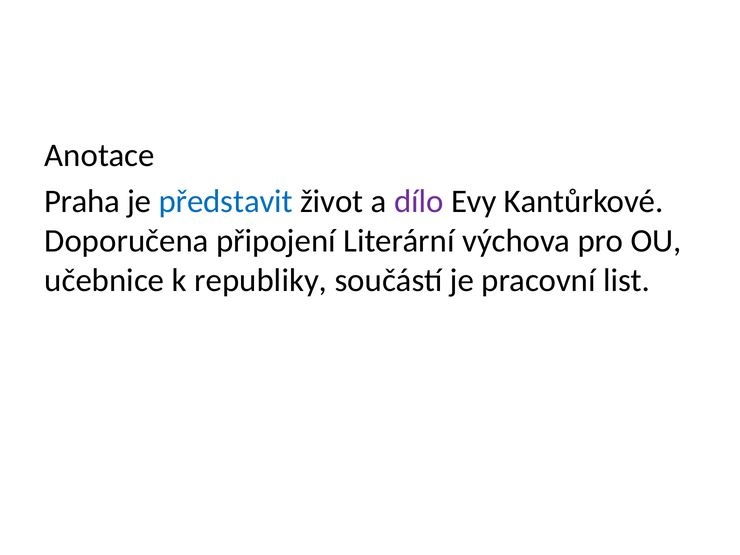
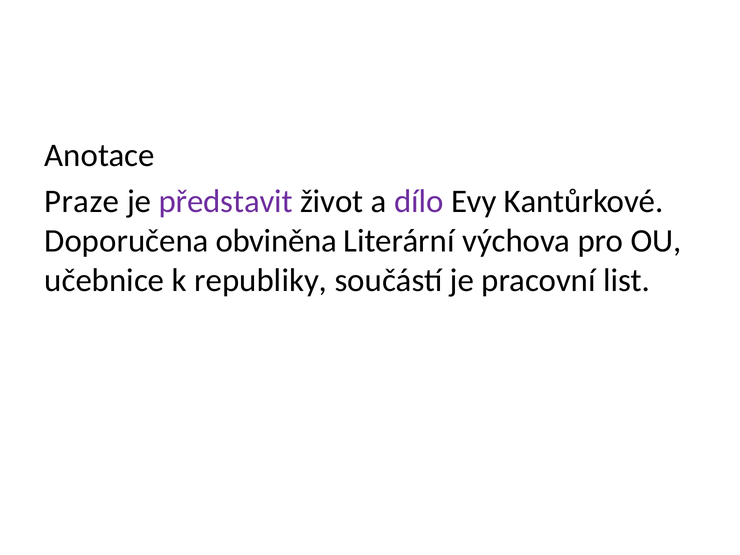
Praha: Praha -> Praze
představit colour: blue -> purple
připojení: připojení -> obviněna
